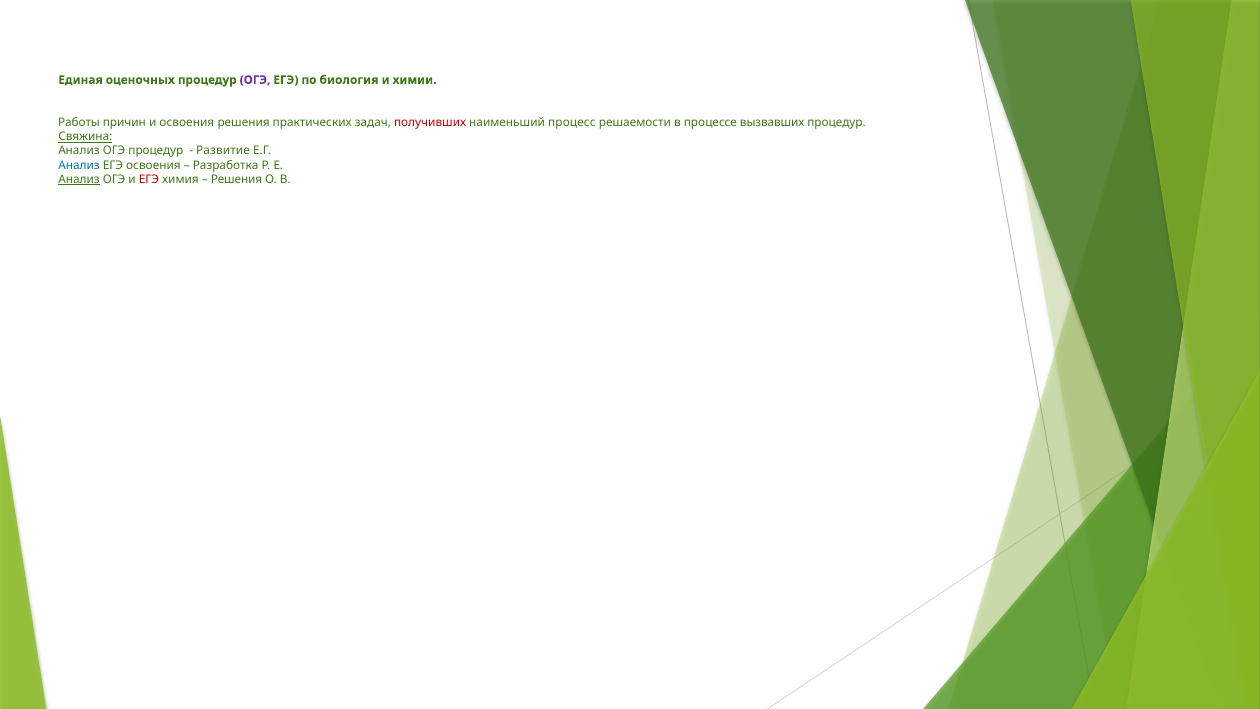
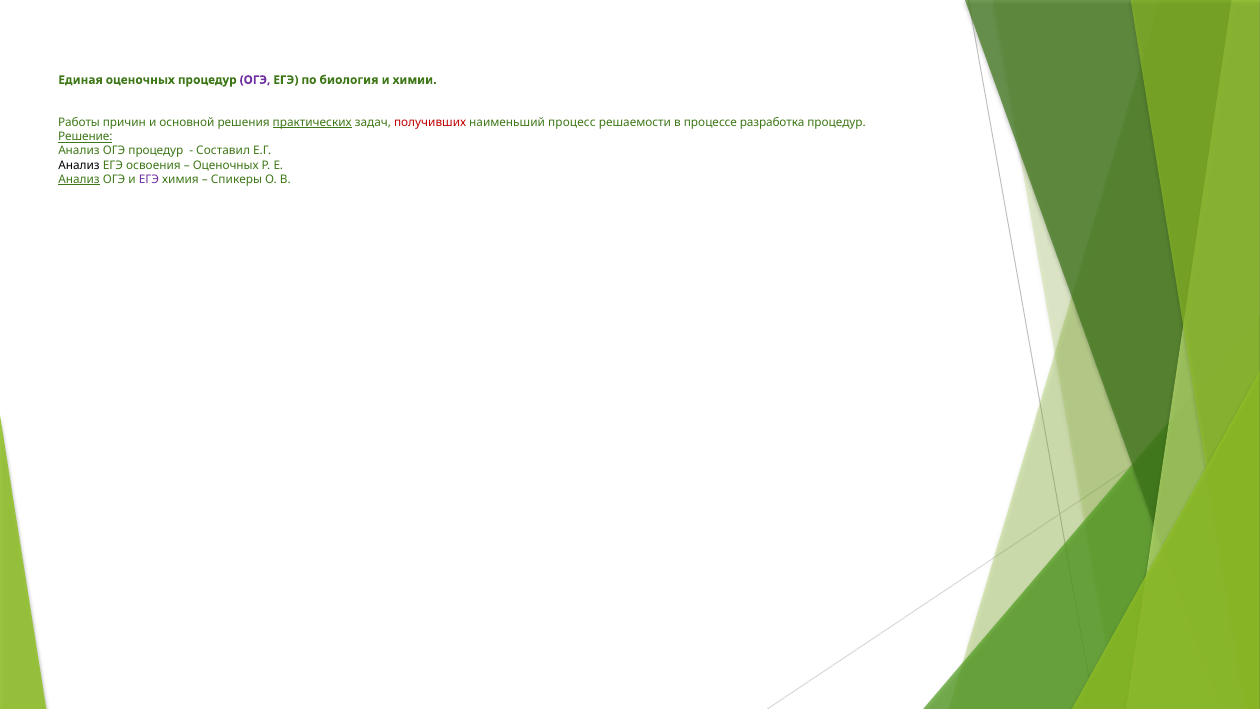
и освоения: освоения -> основной
практических underline: none -> present
вызвавших: вызвавших -> разработка
Свяжина: Свяжина -> Решение
Развитие: Развитие -> Составил
Анализ at (79, 165) colour: blue -> black
Разработка at (226, 165): Разработка -> Оценочных
ЕГЭ at (149, 179) colour: red -> purple
Решения at (237, 179): Решения -> Спикеры
